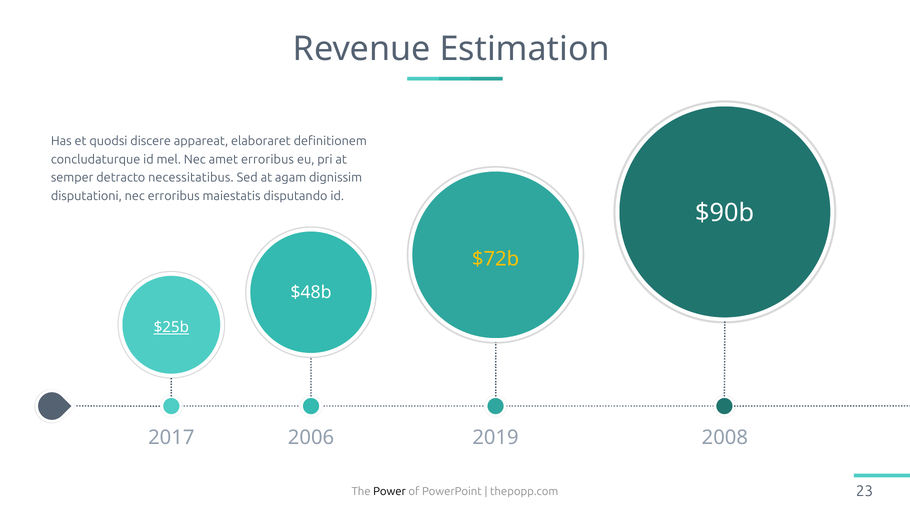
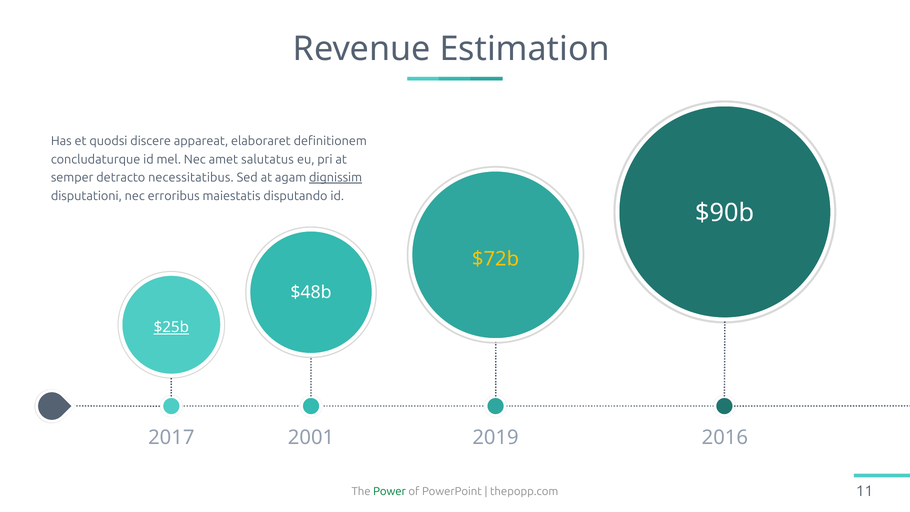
amet erroribus: erroribus -> salutatus
dignissim underline: none -> present
2006: 2006 -> 2001
2008: 2008 -> 2016
Power colour: black -> green
23: 23 -> 11
